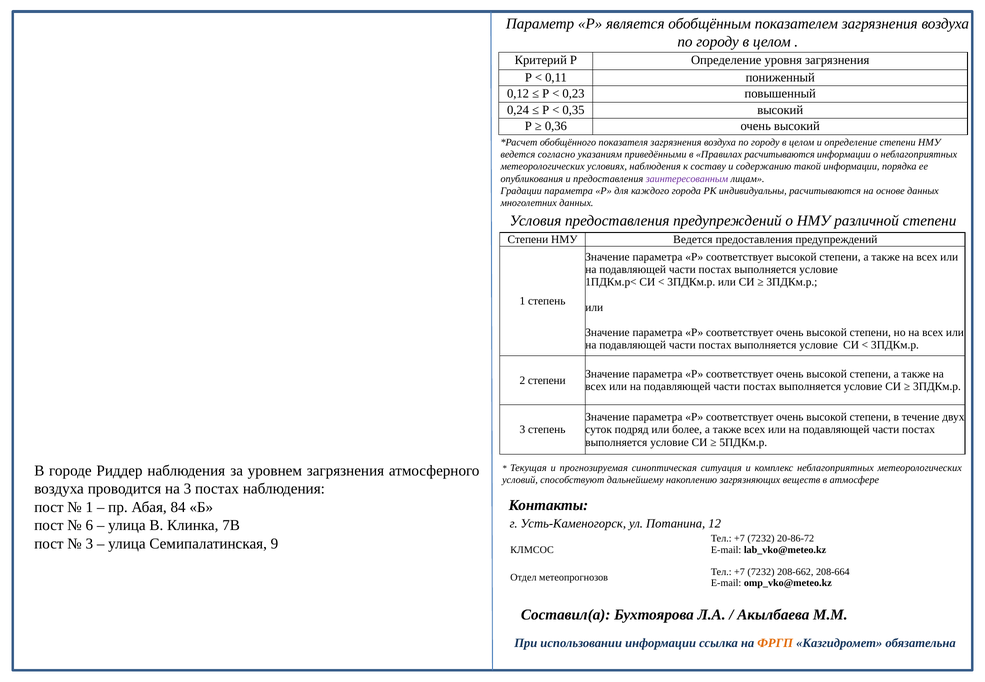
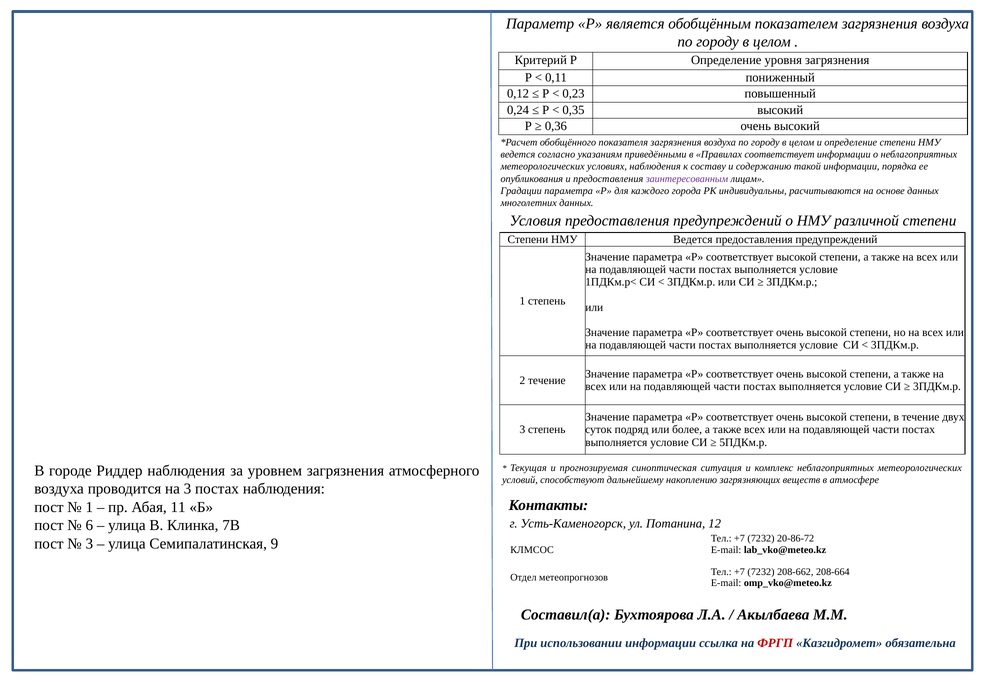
Правилах расчитываются: расчитываются -> соответствует
2 степени: степени -> течение
84: 84 -> 11
ФРГП colour: orange -> red
